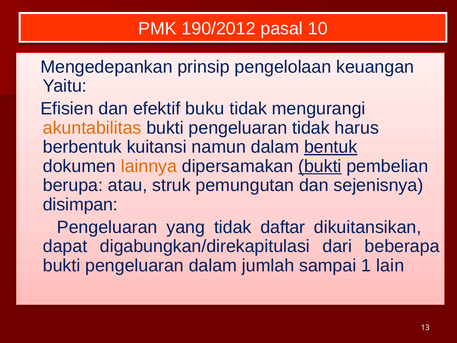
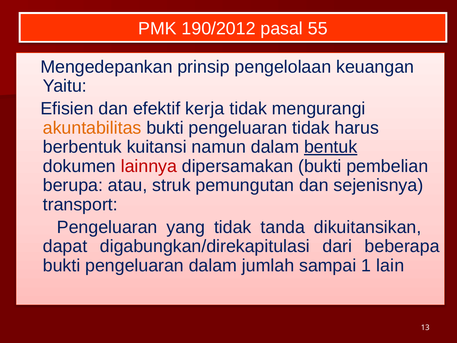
10: 10 -> 55
buku: buku -> kerja
lainnya colour: orange -> red
bukti at (320, 166) underline: present -> none
disimpan: disimpan -> transport
daftar: daftar -> tanda
